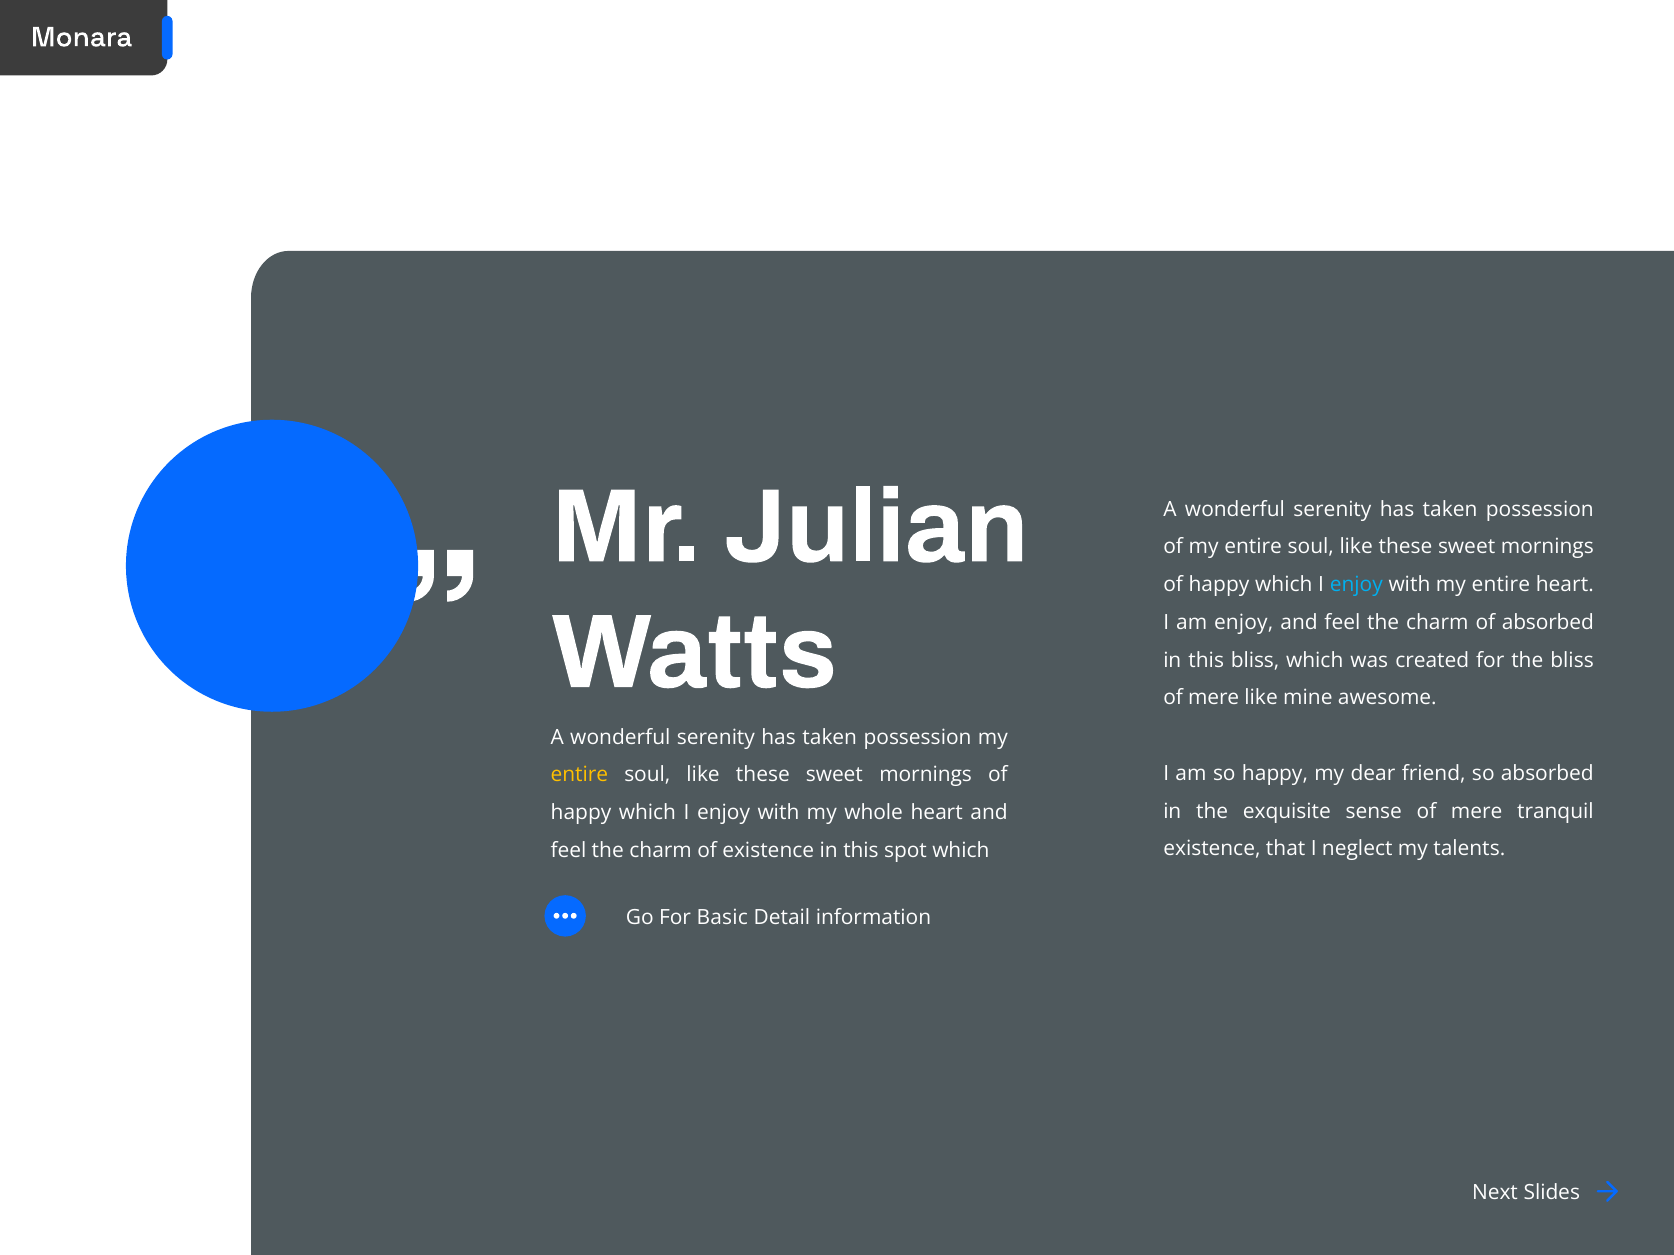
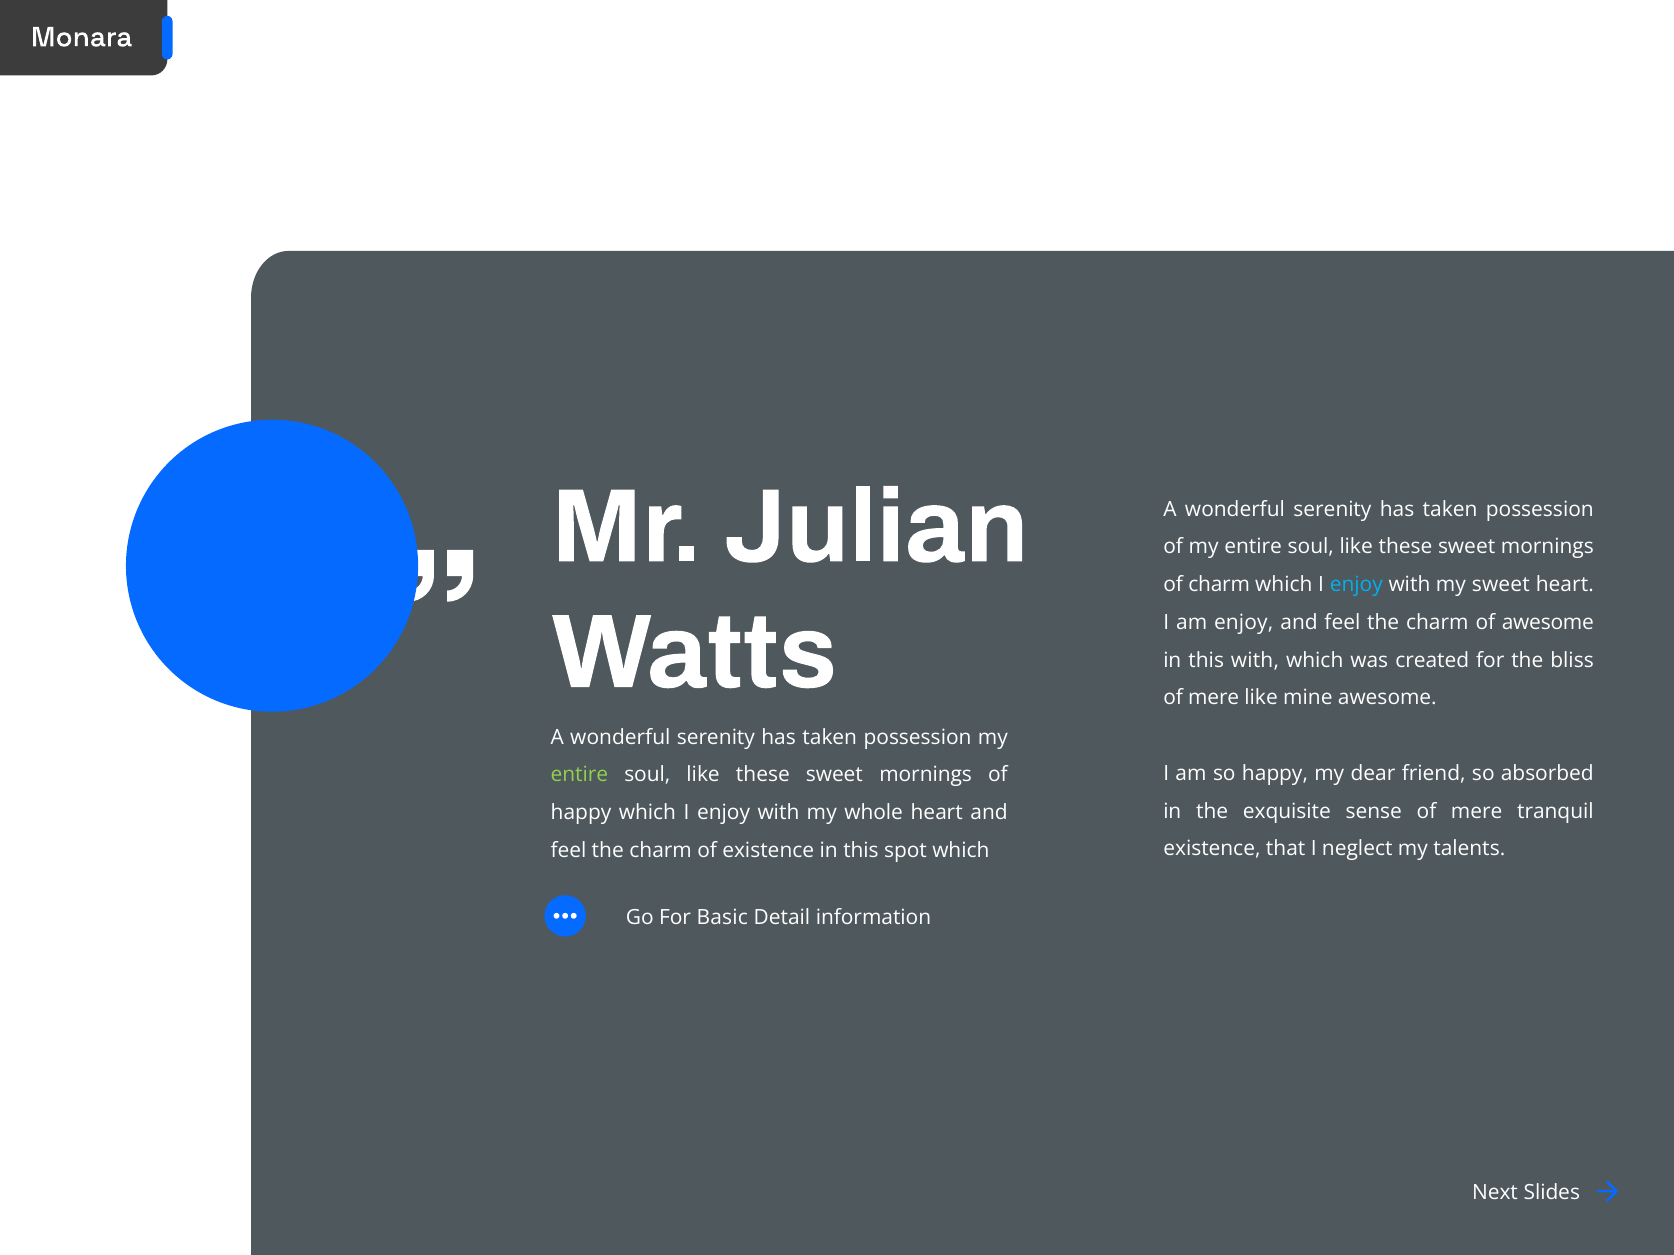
happy at (1219, 585): happy -> charm
with my entire: entire -> sweet
of absorbed: absorbed -> awesome
this bliss: bliss -> with
entire at (579, 775) colour: yellow -> light green
